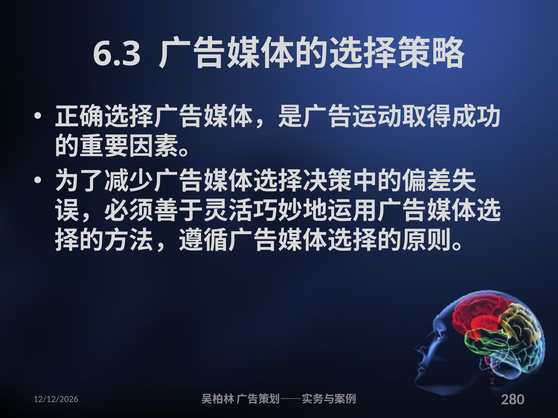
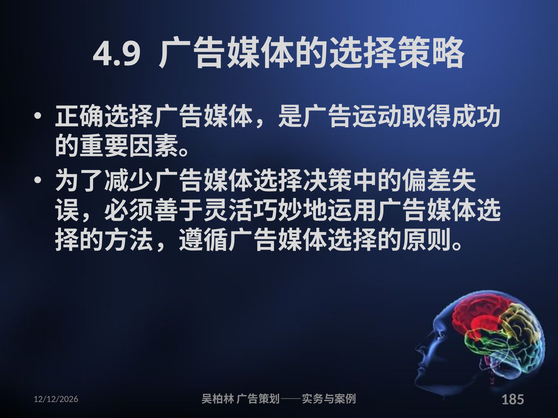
6.3: 6.3 -> 4.9
280: 280 -> 185
